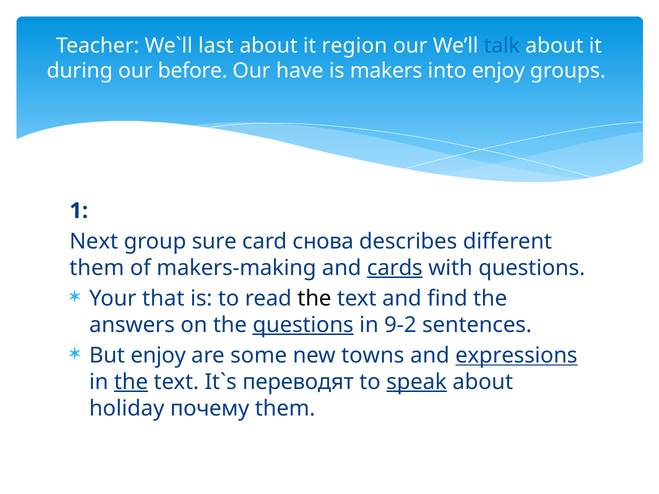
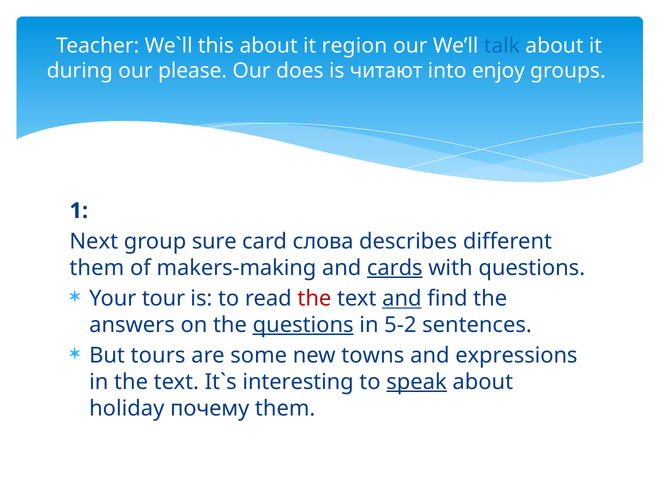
last: last -> this
before: before -> please
have: have -> does
makers: makers -> читают
снова: снова -> слова
that: that -> tour
the at (314, 299) colour: black -> red
and at (402, 299) underline: none -> present
9-2: 9-2 -> 5-2
But enjoy: enjoy -> tours
expressions underline: present -> none
the at (131, 382) underline: present -> none
переводят: переводят -> interesting
